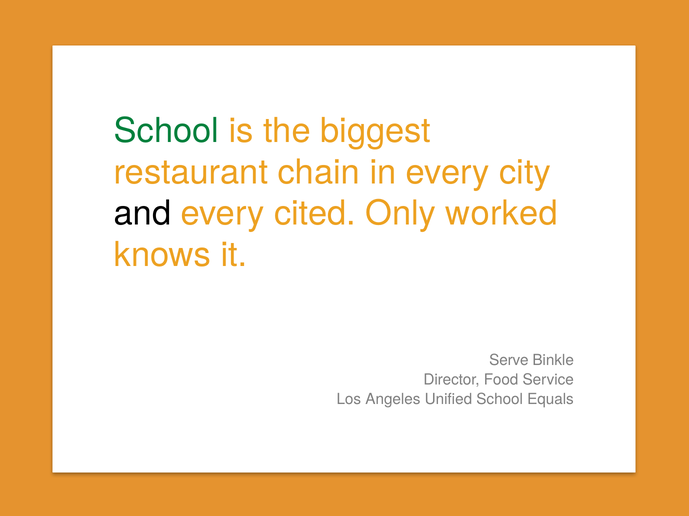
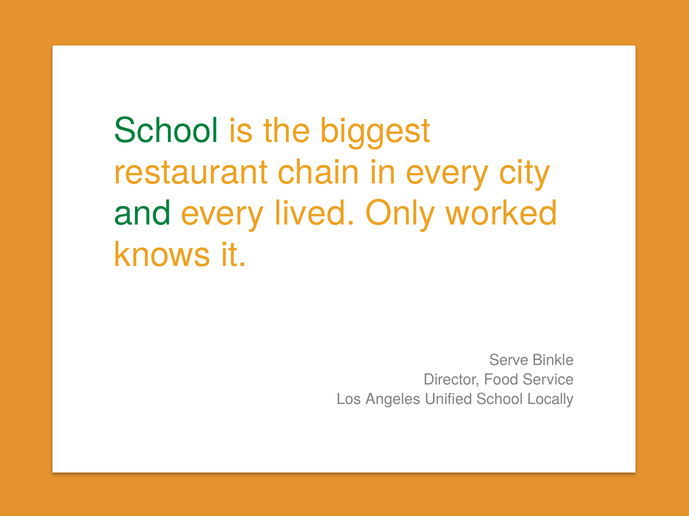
and colour: black -> green
cited: cited -> lived
Equals: Equals -> Locally
